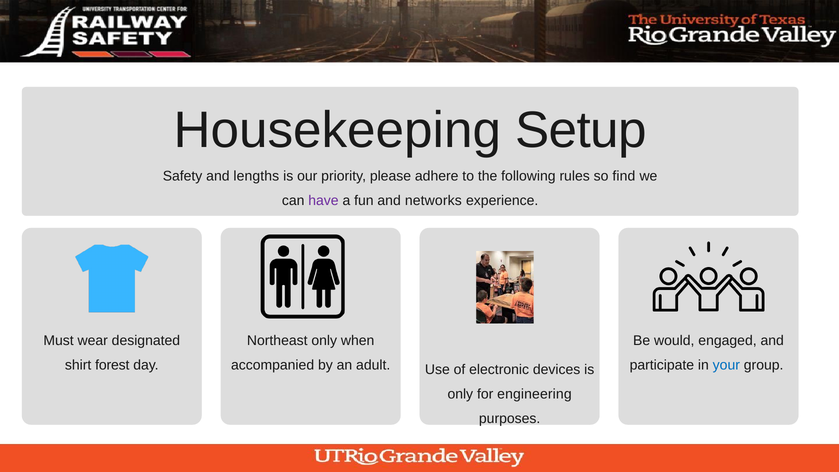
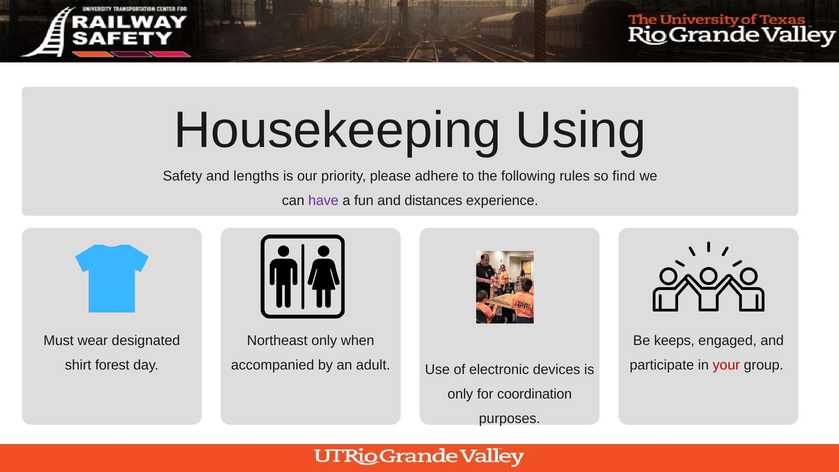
Setup: Setup -> Using
networks: networks -> distances
would: would -> keeps
your colour: blue -> red
engineering: engineering -> coordination
